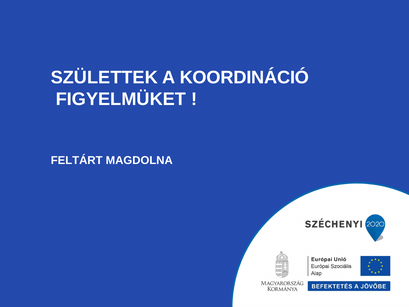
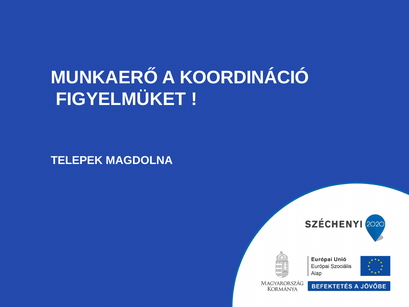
SZÜLETTEK: SZÜLETTEK -> MUNKAERŐ
FELTÁRT: FELTÁRT -> TELEPEK
